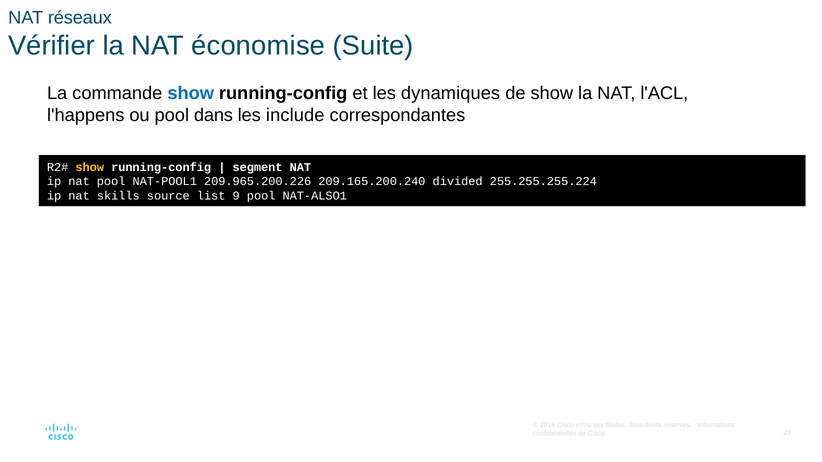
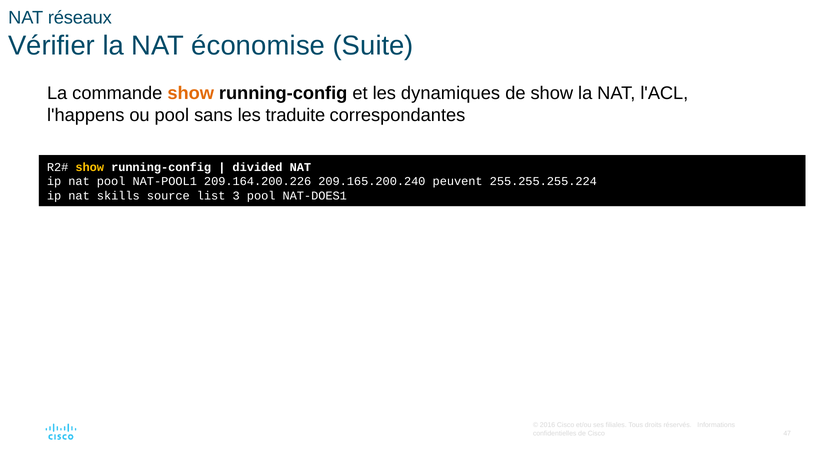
show at (191, 93) colour: blue -> orange
dans: dans -> sans
include: include -> traduite
segment: segment -> divided
209.965.200.226: 209.965.200.226 -> 209.164.200.226
divided: divided -> peuvent
9: 9 -> 3
NAT-ALSO1: NAT-ALSO1 -> NAT-DOES1
